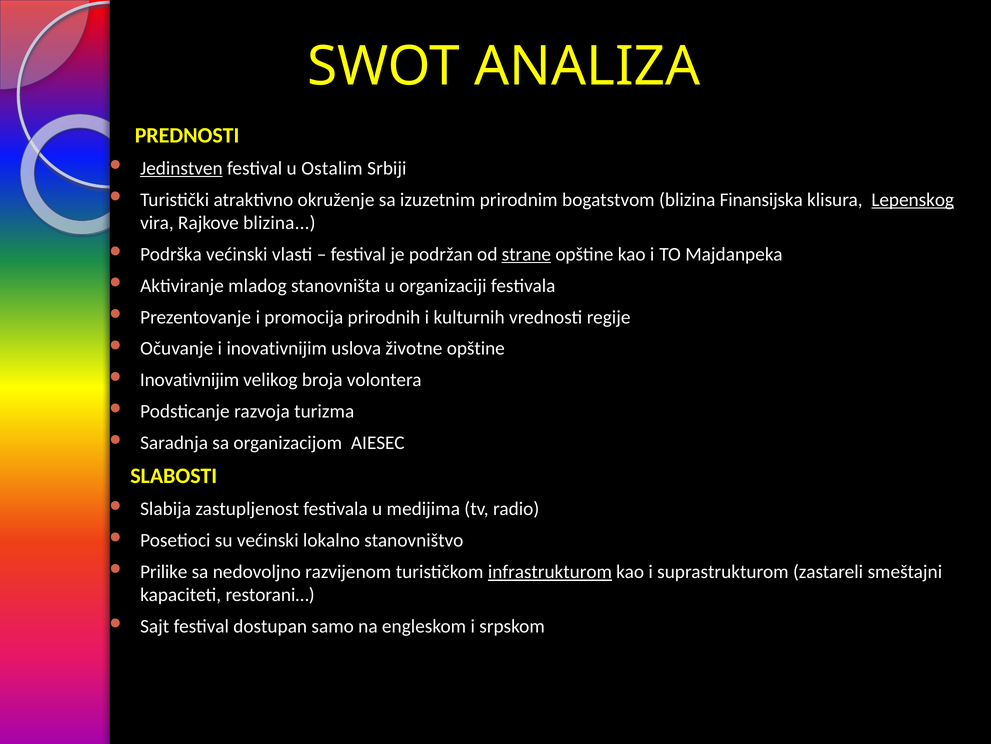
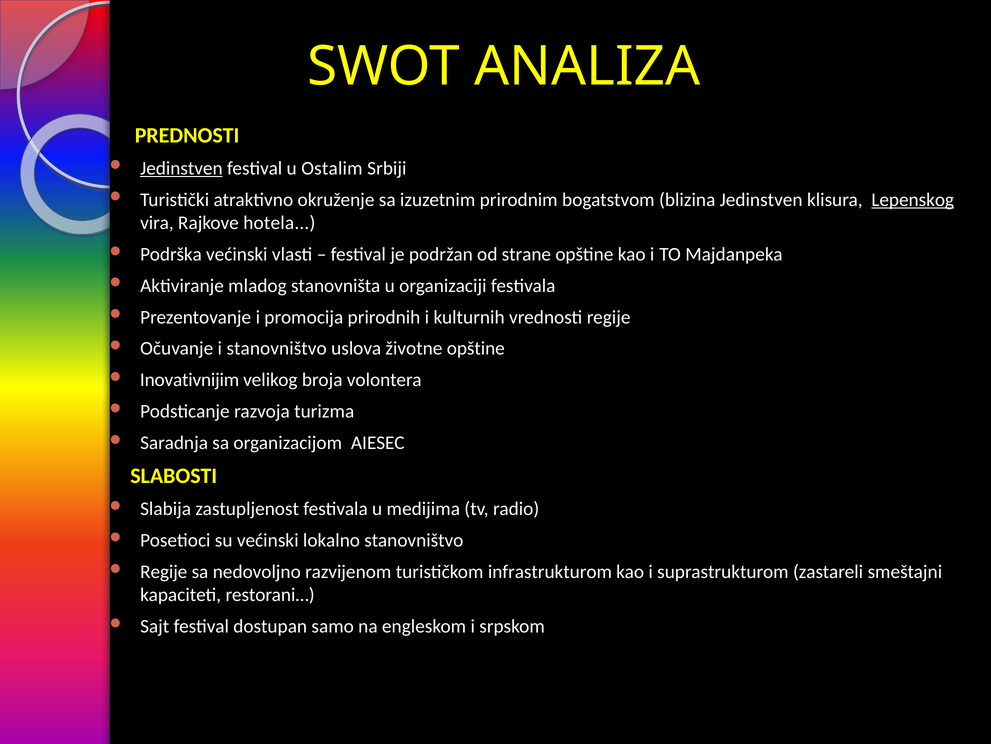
blizina Finansijska: Finansijska -> Jedinstven
Rajkove blizina: blizina -> hotela
strane underline: present -> none
i inovativnijim: inovativnijim -> stanovništvo
Prilike at (164, 571): Prilike -> Regije
infrastrukturom underline: present -> none
